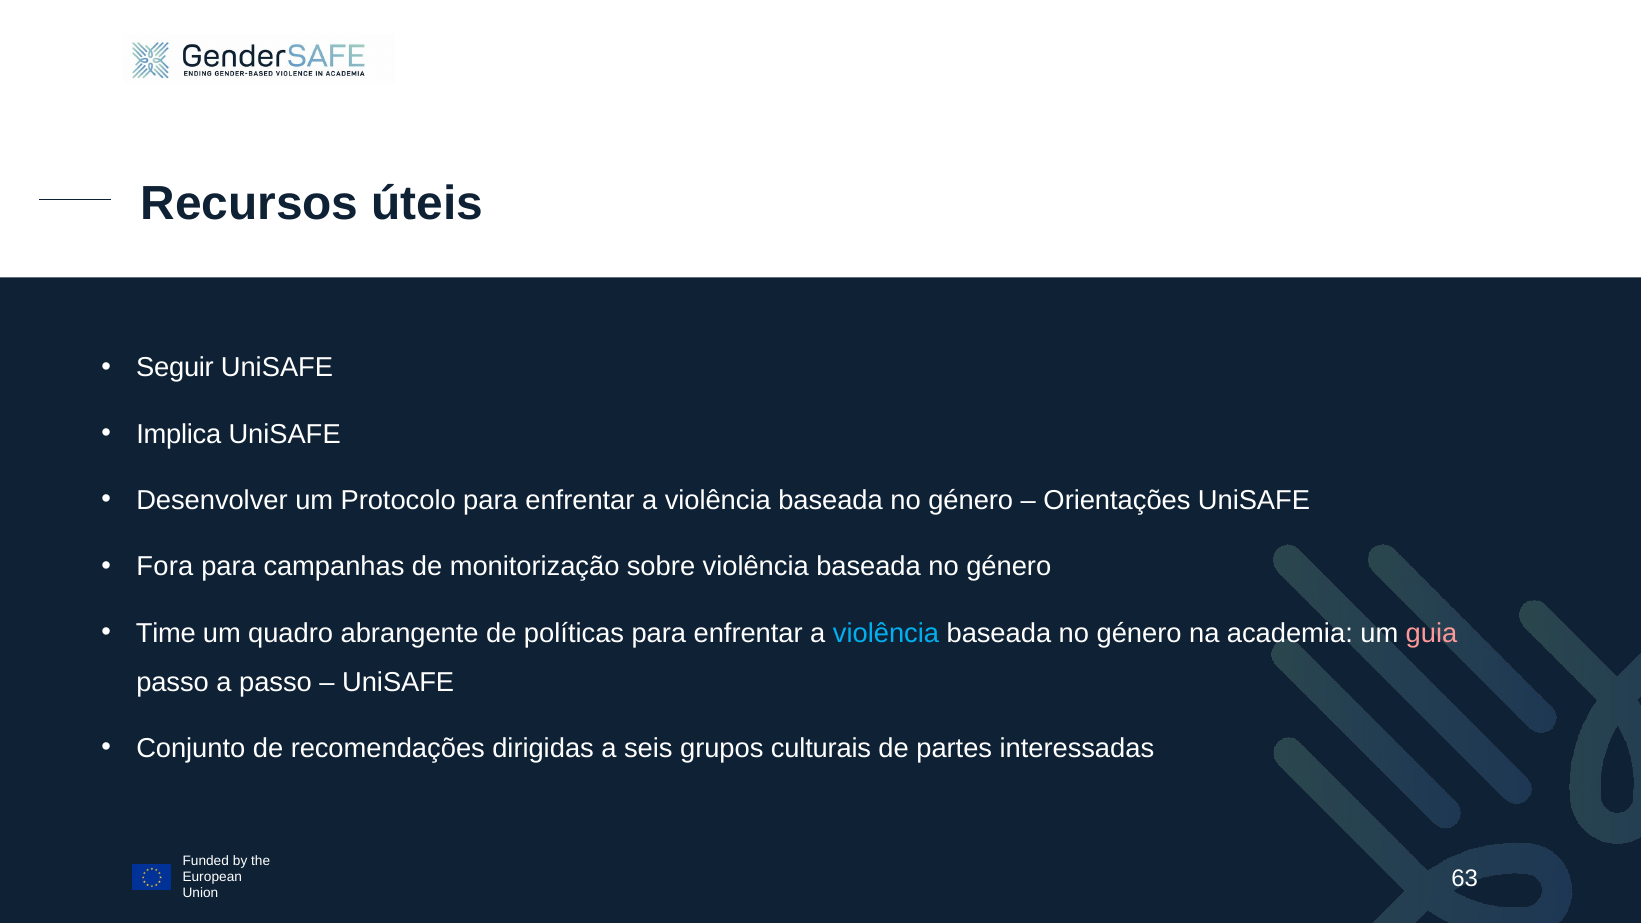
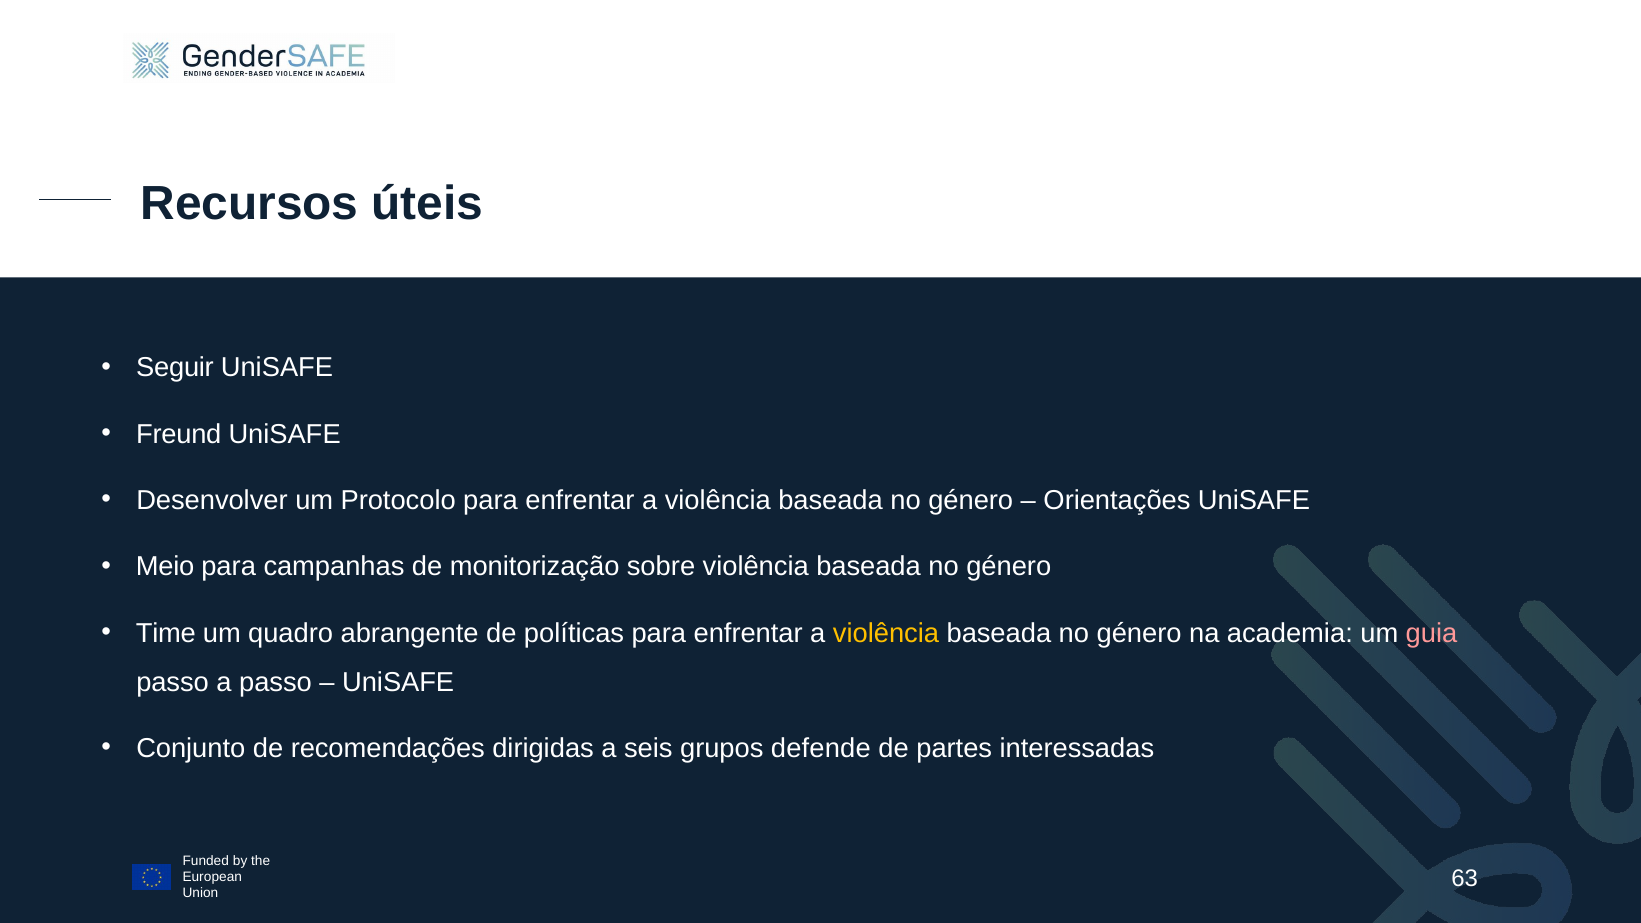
Implica: Implica -> Freund
Fora: Fora -> Meio
violência at (886, 633) colour: light blue -> yellow
culturais: culturais -> defende
